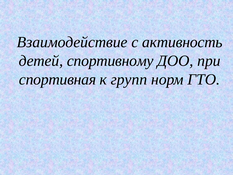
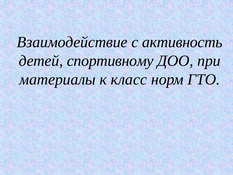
спортивная: спортивная -> материалы
групп: групп -> класс
